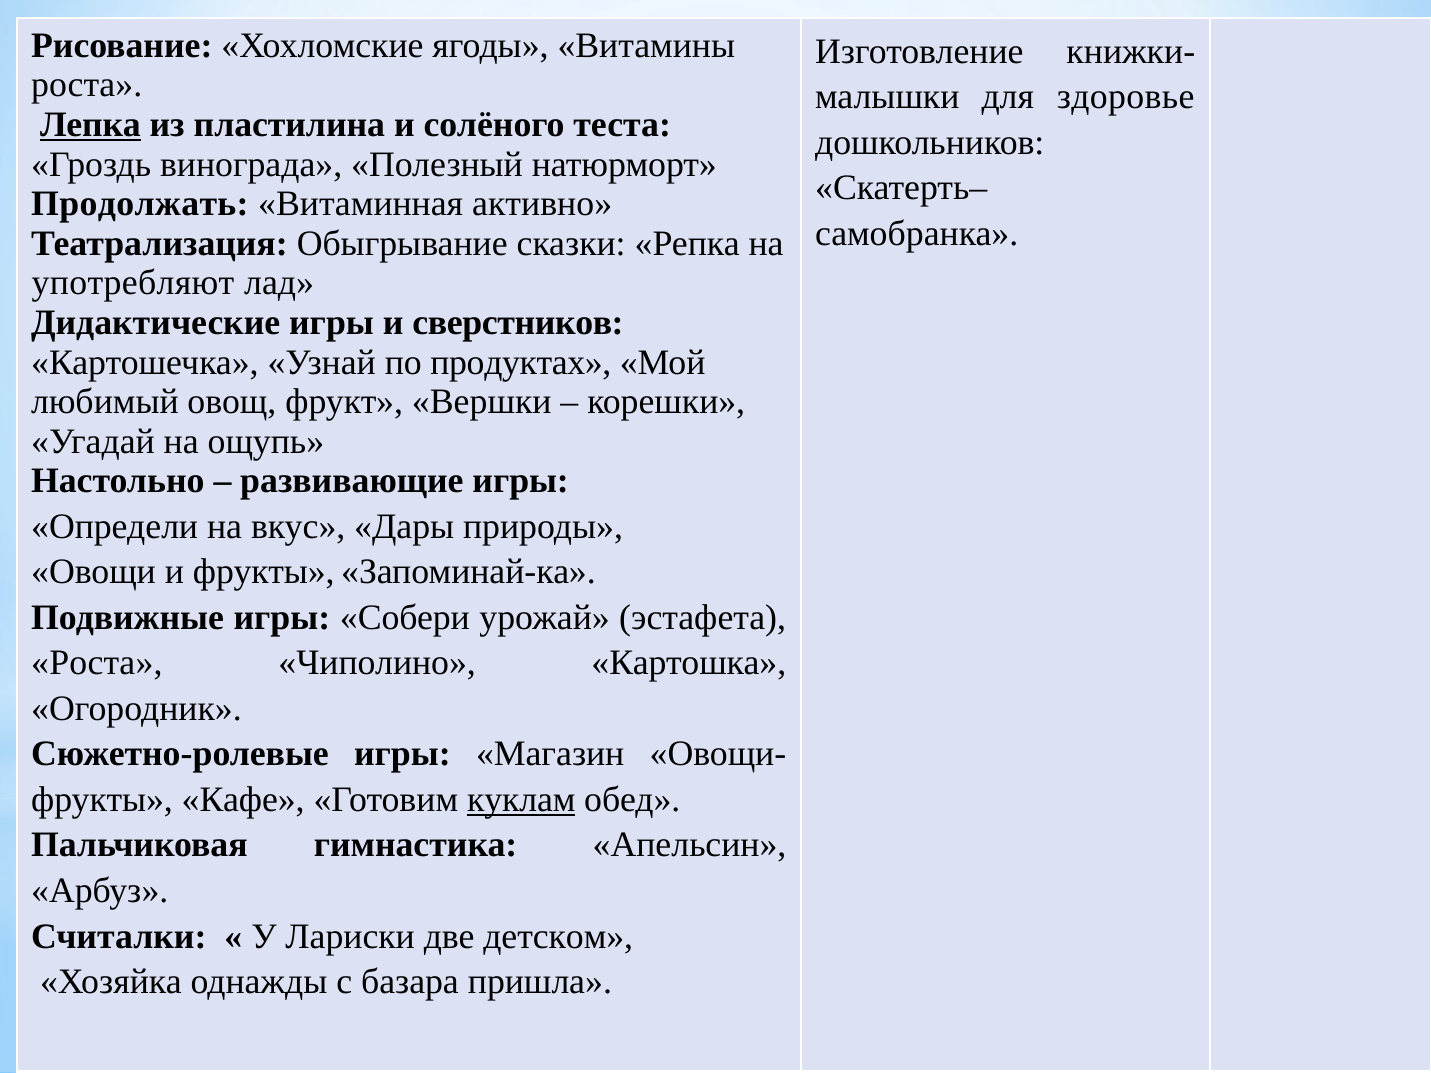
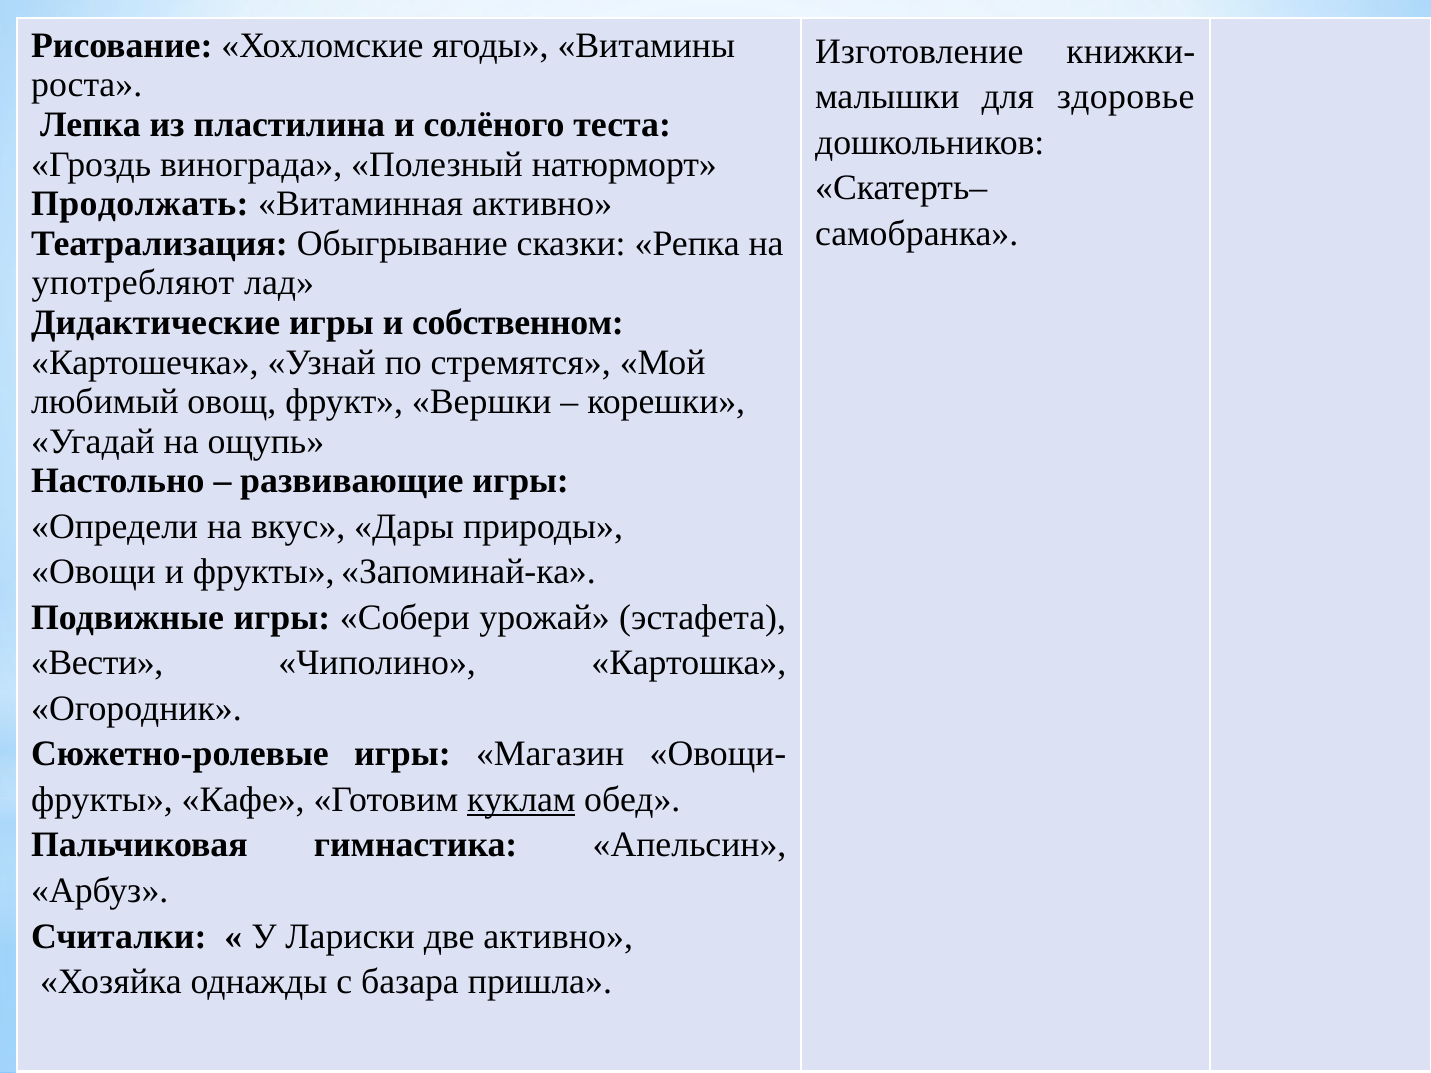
Лепка underline: present -> none
сверстников: сверстников -> собственном
продуктах: продуктах -> стремятся
Роста at (97, 663): Роста -> Вести
две детском: детском -> активно
